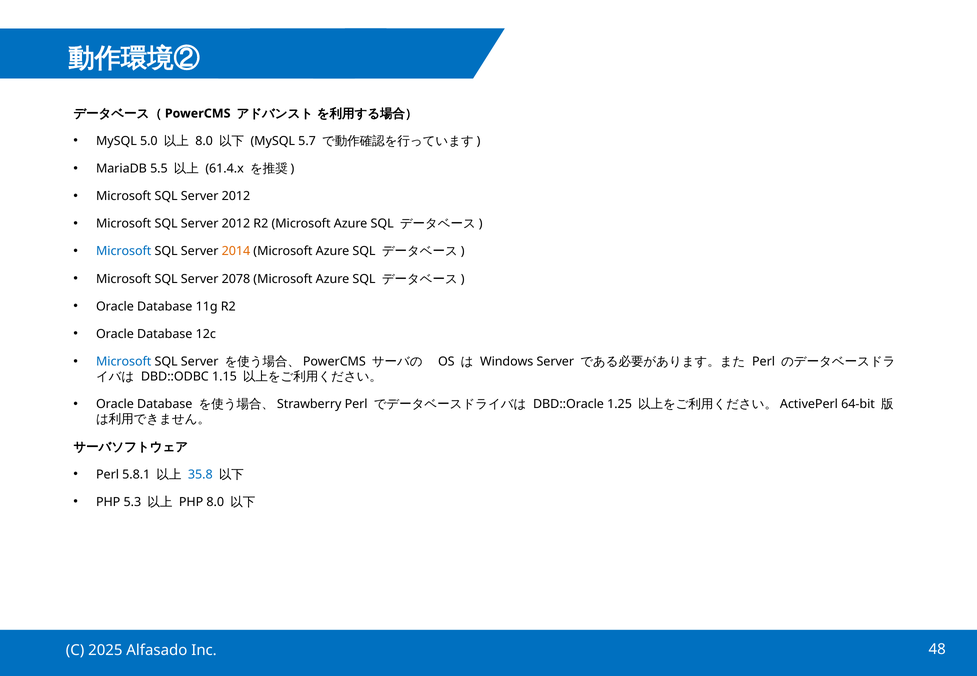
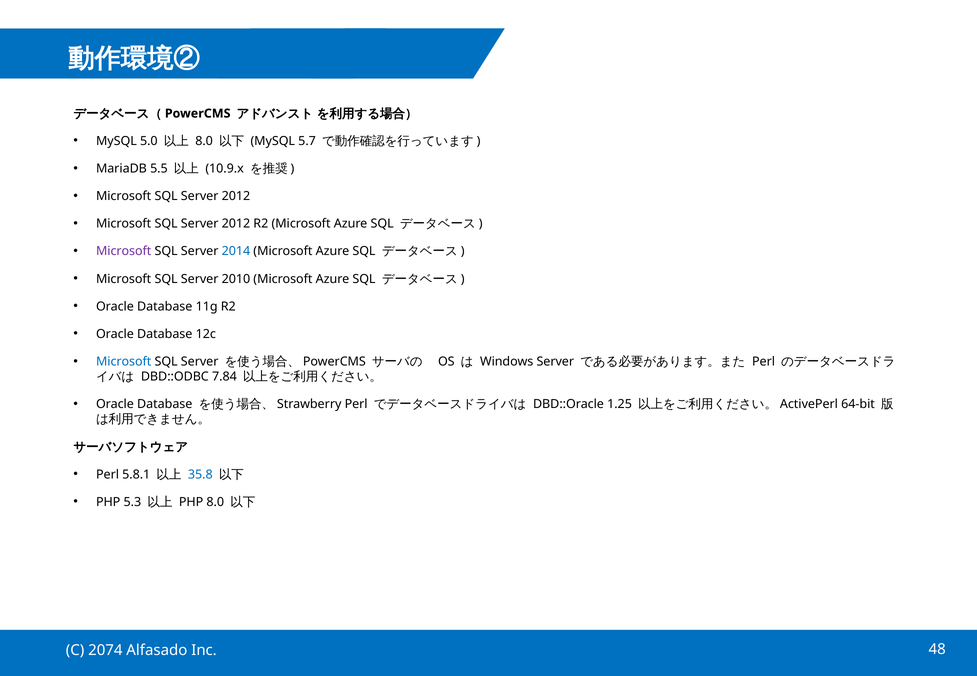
61.4.x: 61.4.x -> 10.9.x
Microsoft at (124, 251) colour: blue -> purple
2014 colour: orange -> blue
2078: 2078 -> 2010
1.15: 1.15 -> 7.84
2025: 2025 -> 2074
